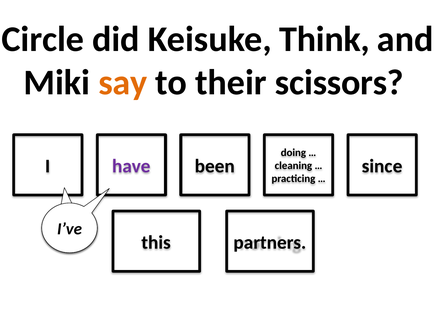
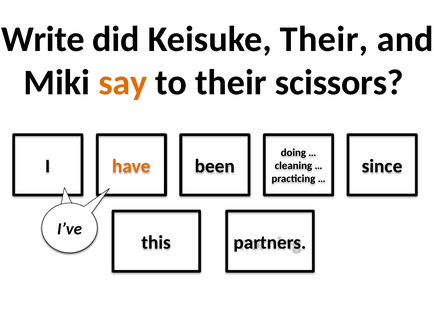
Circle: Circle -> Write
Keisuke Think: Think -> Their
have colour: purple -> orange
